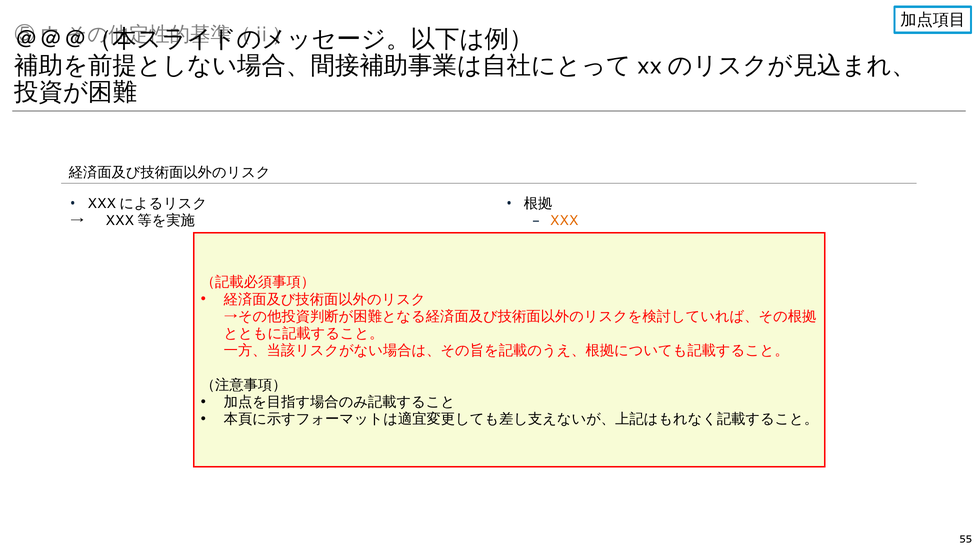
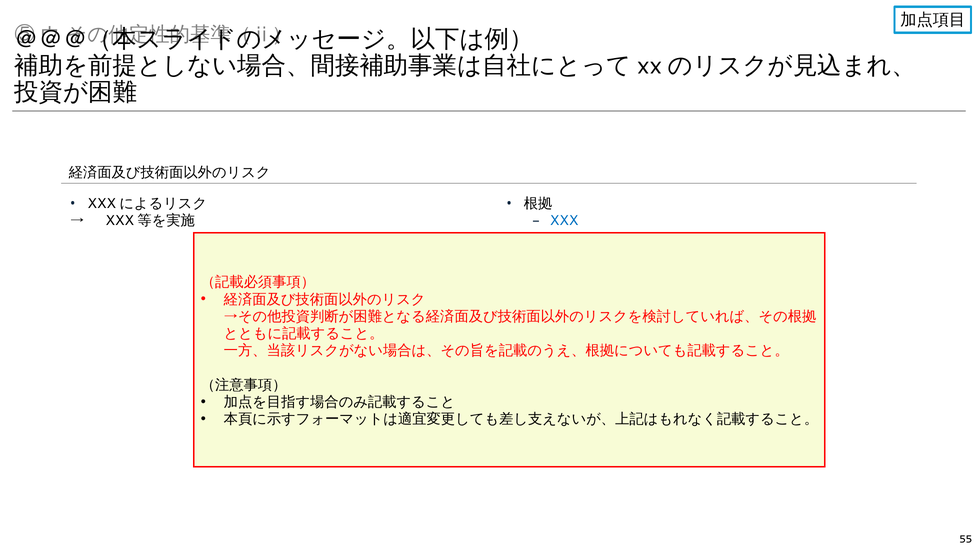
XXX colour: orange -> blue
